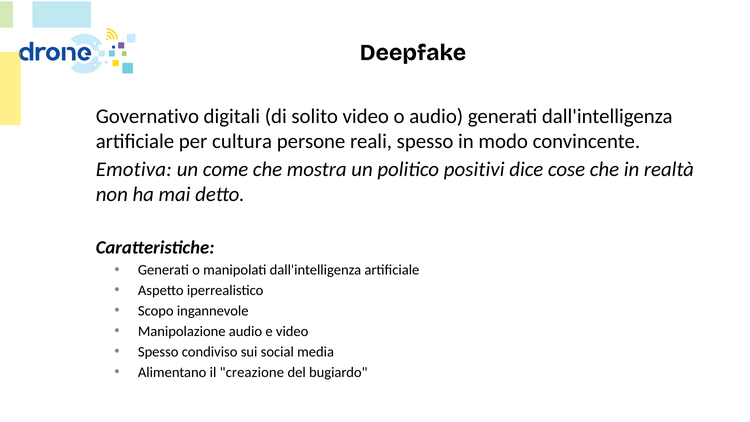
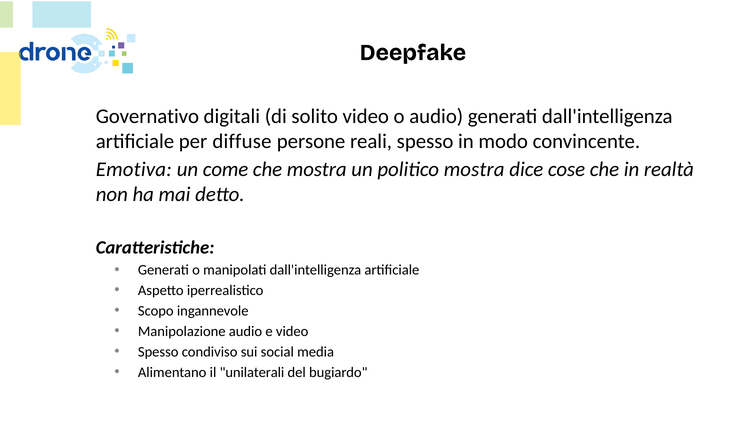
cultura: cultura -> diffuse
politico positivi: positivi -> mostra
creazione: creazione -> unilaterali
